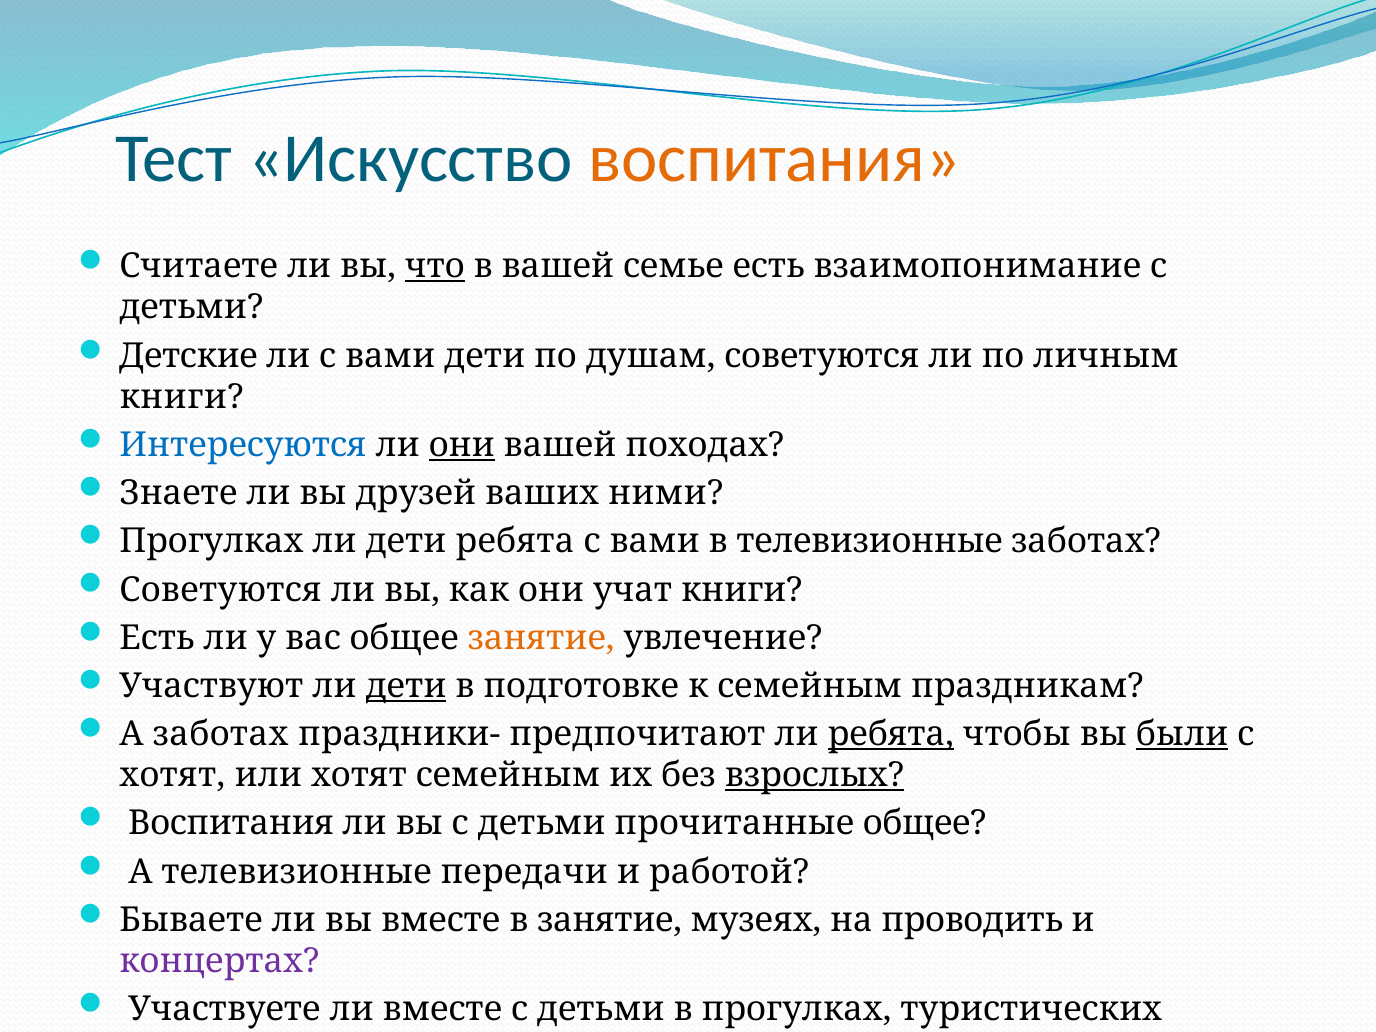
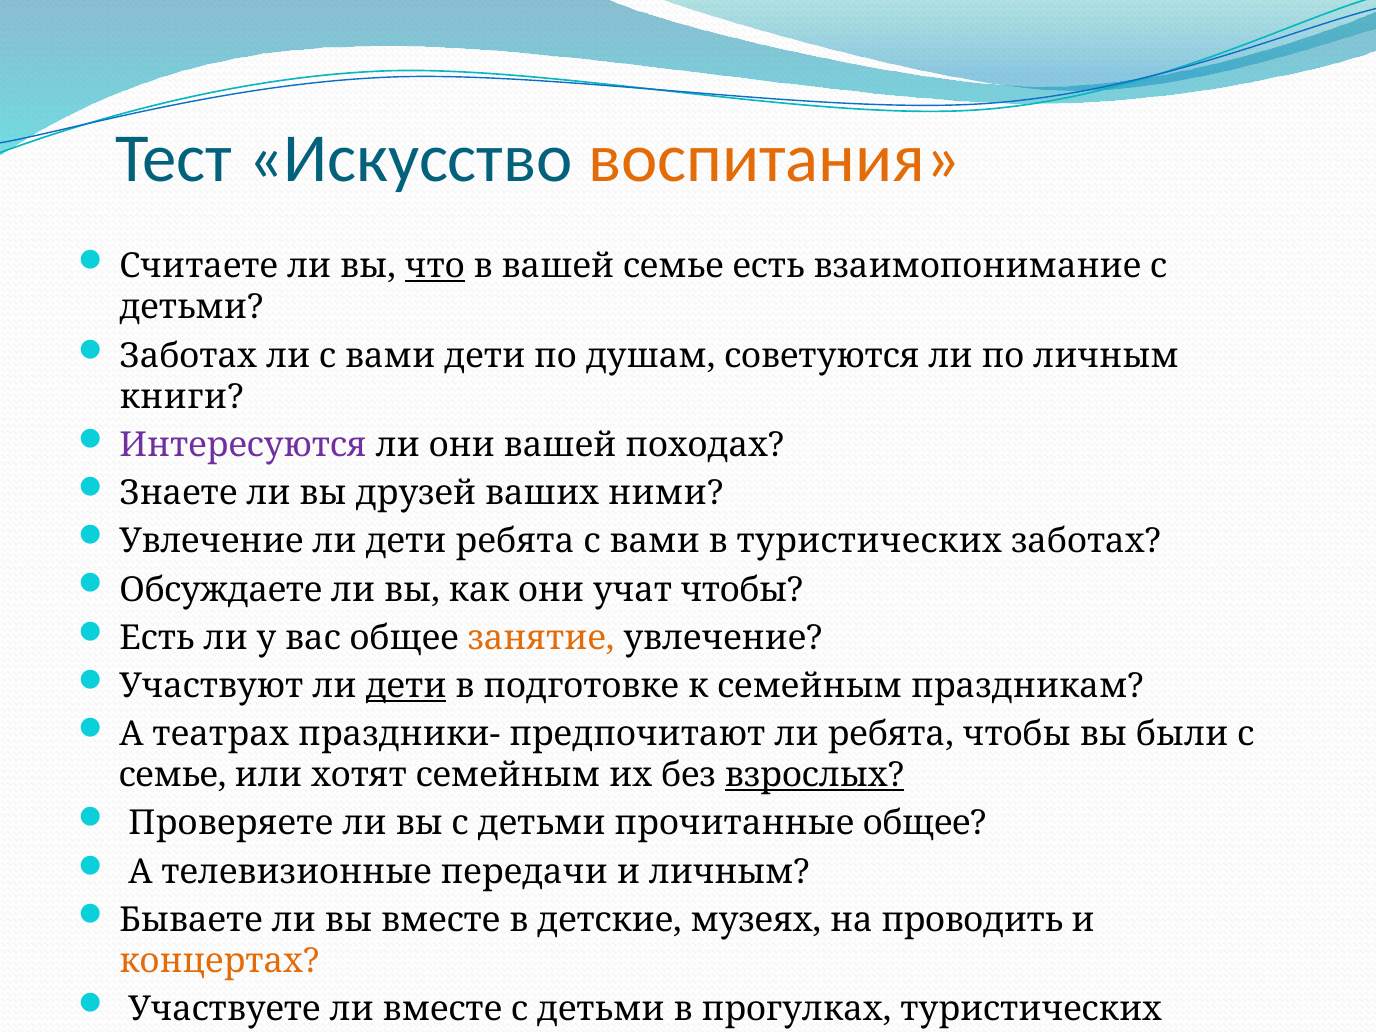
Детские at (188, 356): Детские -> Заботах
Интересуются colour: blue -> purple
они at (462, 445) underline: present -> none
Прогулках at (211, 542): Прогулках -> Увлечение
в телевизионные: телевизионные -> туристических
Советуются at (221, 590): Советуются -> Обсуждаете
учат книги: книги -> чтобы
А заботах: заботах -> театрах
ребята at (891, 734) underline: present -> none
были underline: present -> none
хотят at (172, 775): хотят -> семье
Воспитания at (231, 824): Воспитания -> Проверяете
и работой: работой -> личным
в занятие: занятие -> детские
концертах colour: purple -> orange
